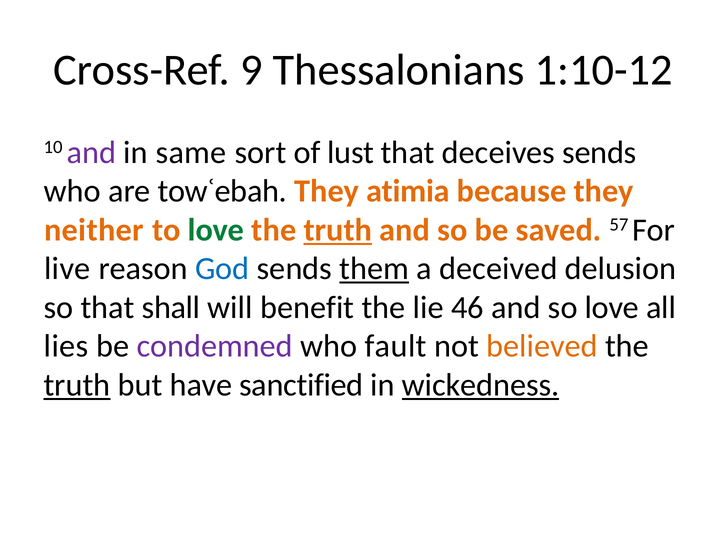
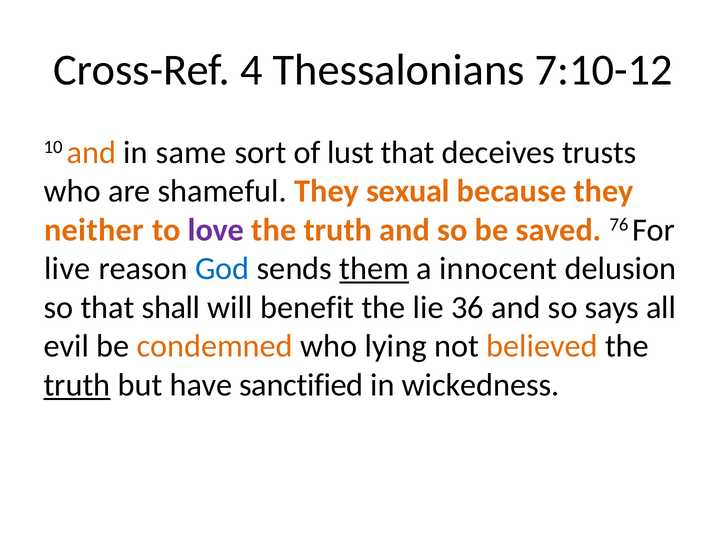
9: 9 -> 4
1:10-12: 1:10-12 -> 7:10-12
and at (91, 153) colour: purple -> orange
deceives sends: sends -> trusts
towʿebah: towʿebah -> shameful
atimia: atimia -> sexual
love at (216, 230) colour: green -> purple
truth at (338, 230) underline: present -> none
57: 57 -> 76
deceived: deceived -> innocent
46: 46 -> 36
so love: love -> says
lies: lies -> evil
condemned colour: purple -> orange
fault: fault -> lying
wickedness underline: present -> none
